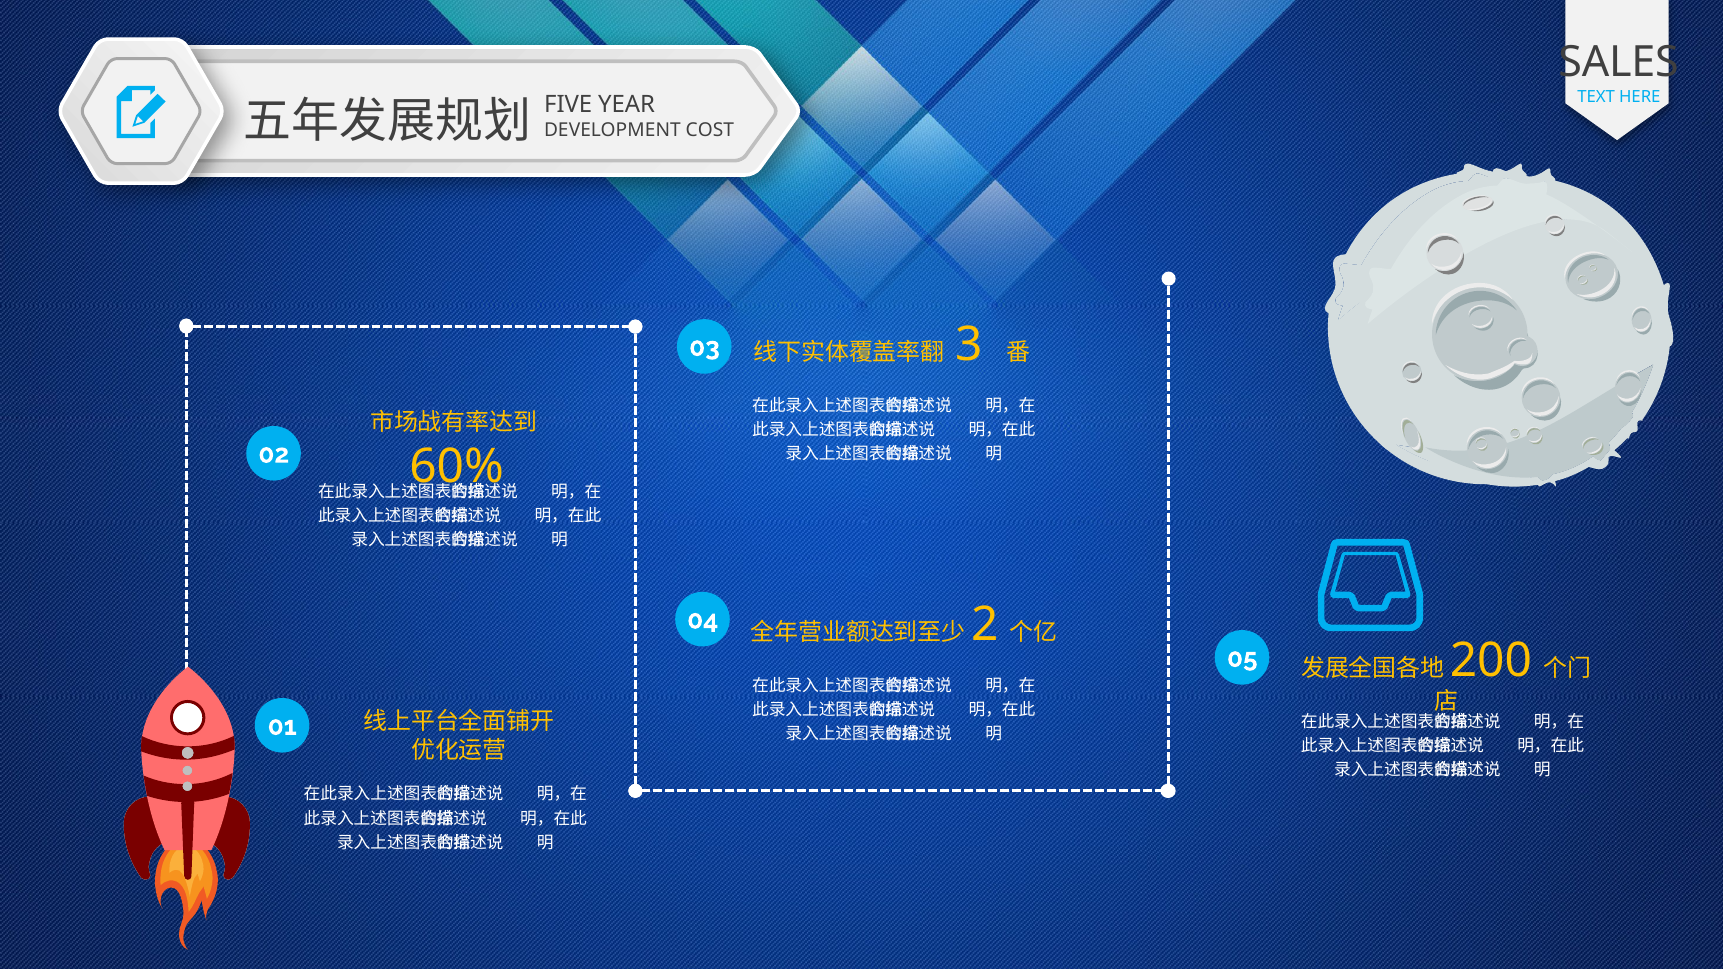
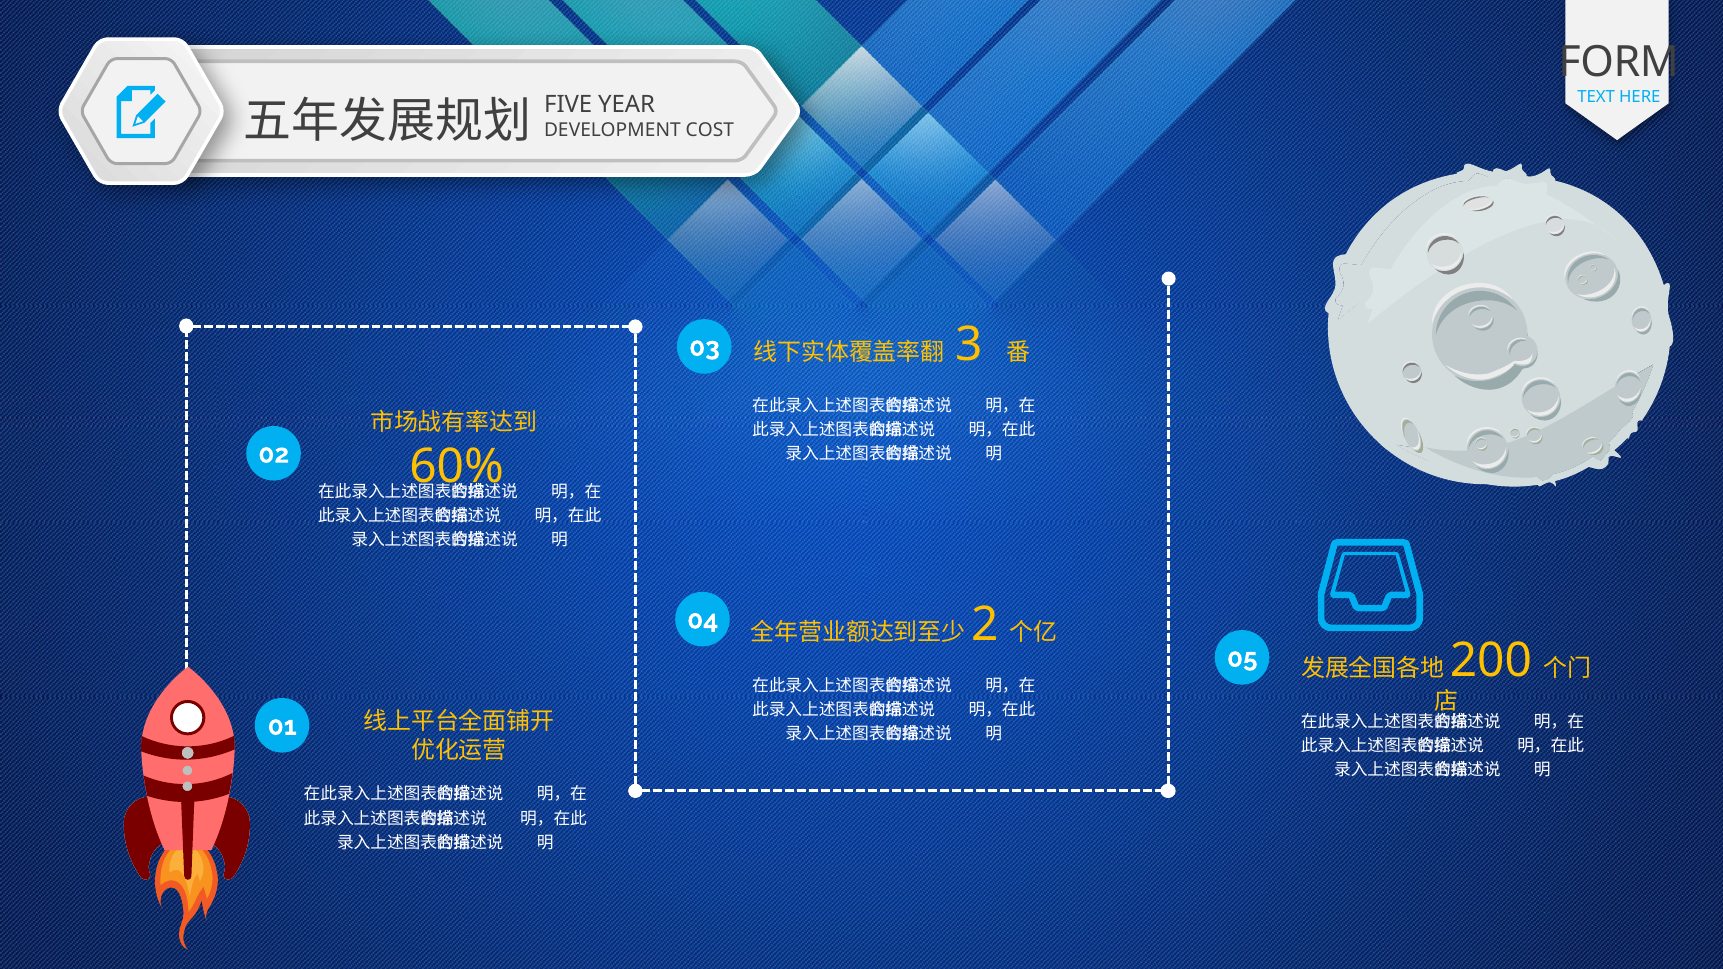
SALES: SALES -> FORM
